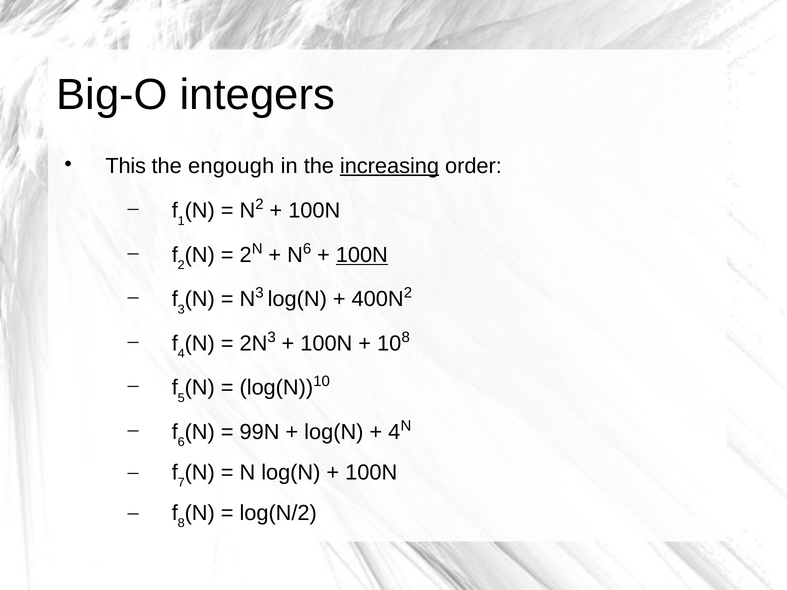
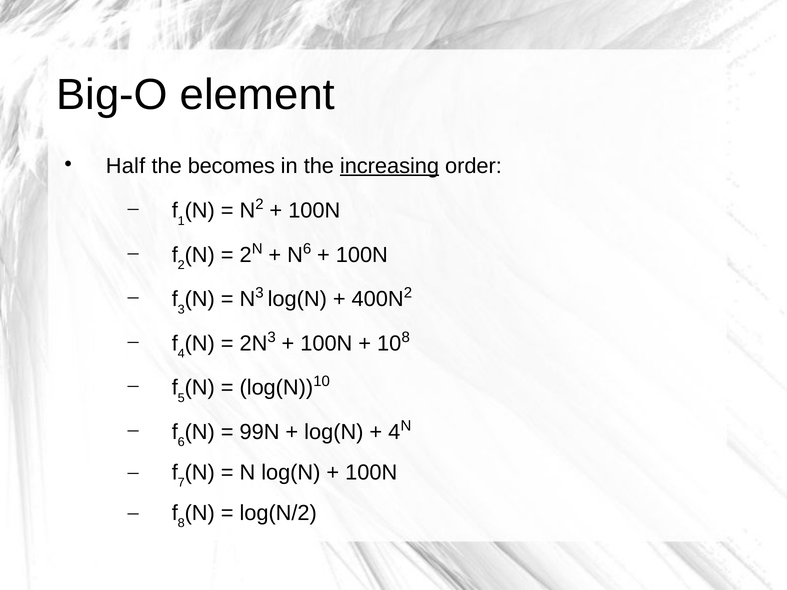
integers: integers -> element
This: This -> Half
engough: engough -> becomes
100N at (362, 255) underline: present -> none
